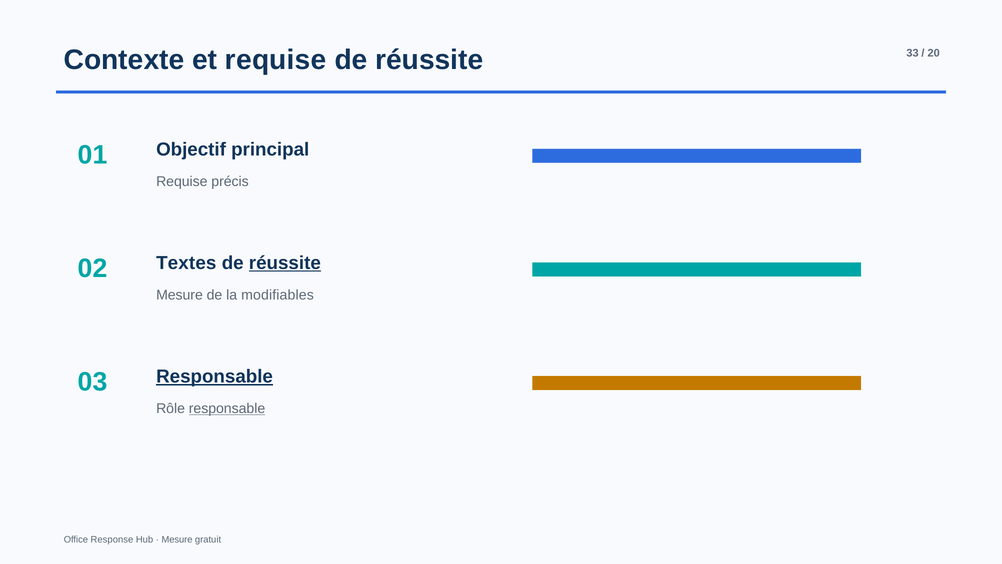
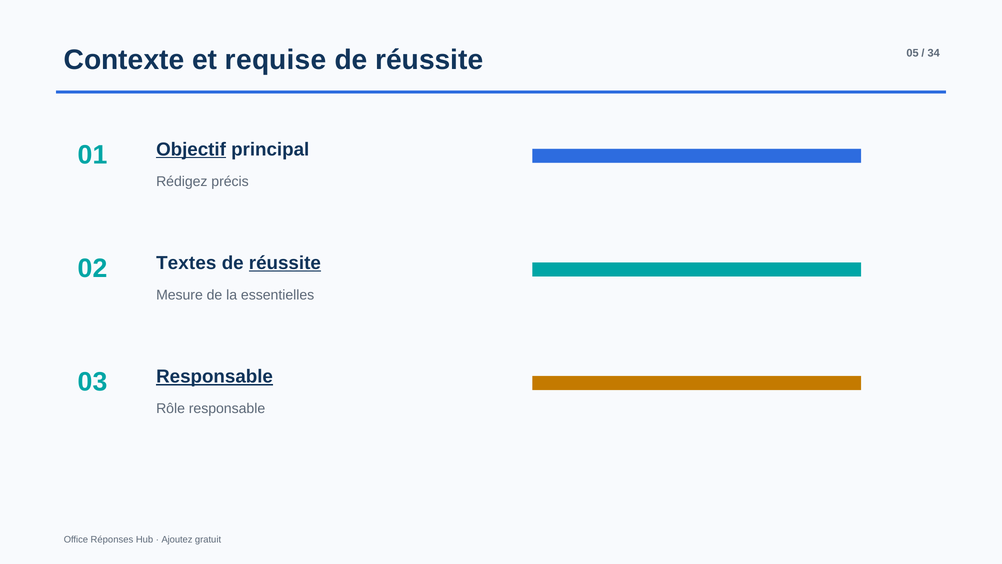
33: 33 -> 05
20: 20 -> 34
Objectif underline: none -> present
Requise at (182, 181): Requise -> Rédigez
modifiables: modifiables -> essentielles
responsable at (227, 408) underline: present -> none
Response: Response -> Réponses
Mesure at (177, 539): Mesure -> Ajoutez
